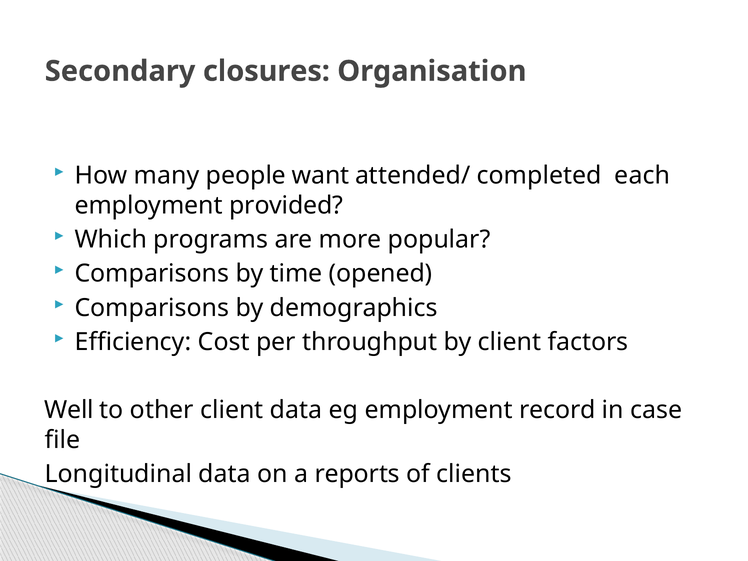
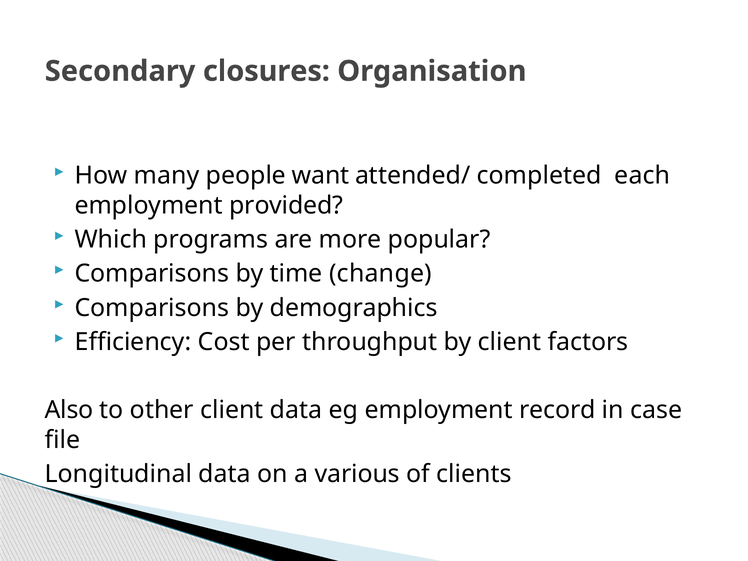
opened: opened -> change
Well: Well -> Also
reports: reports -> various
